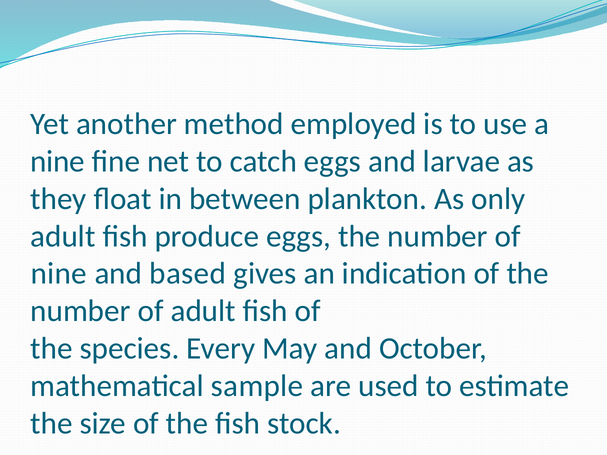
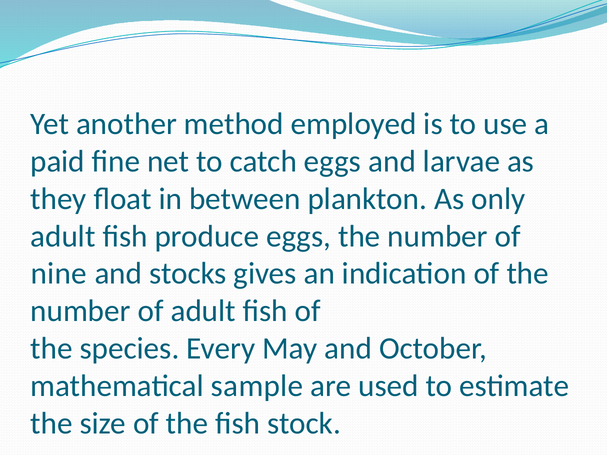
nine at (58, 162): nine -> paid
based: based -> stocks
